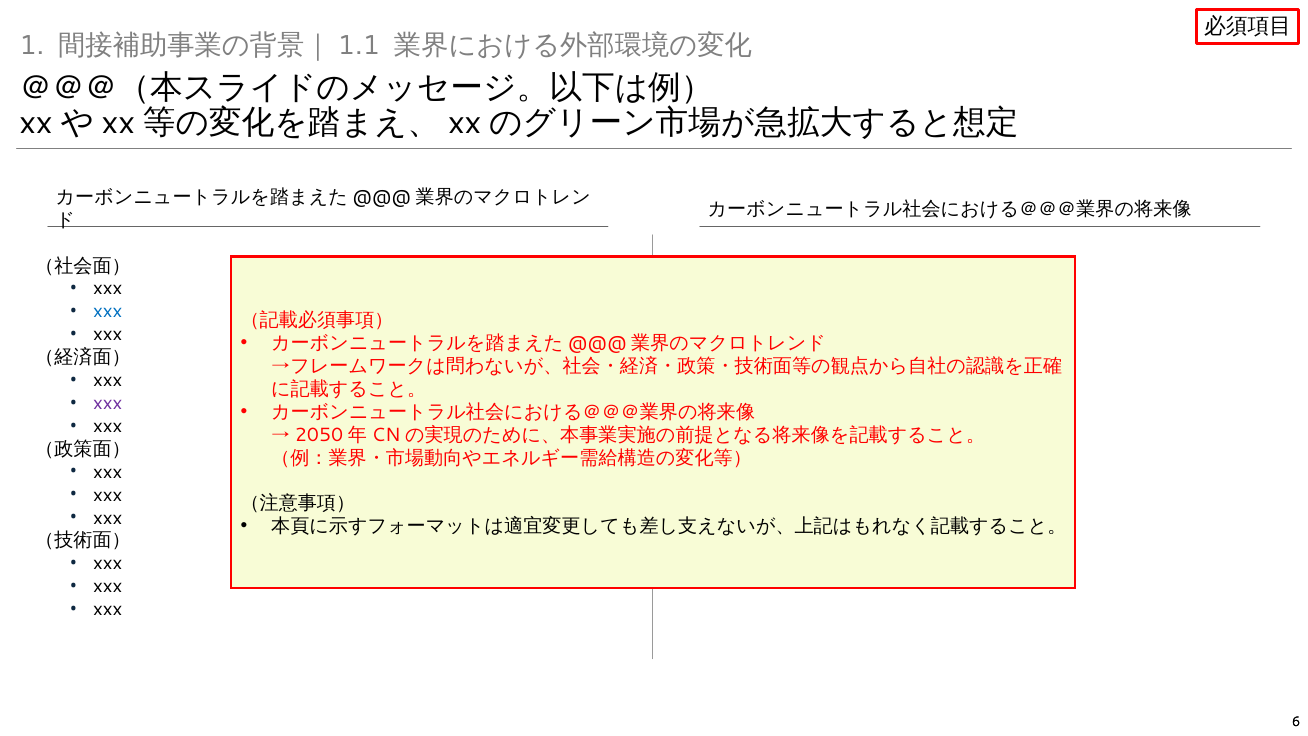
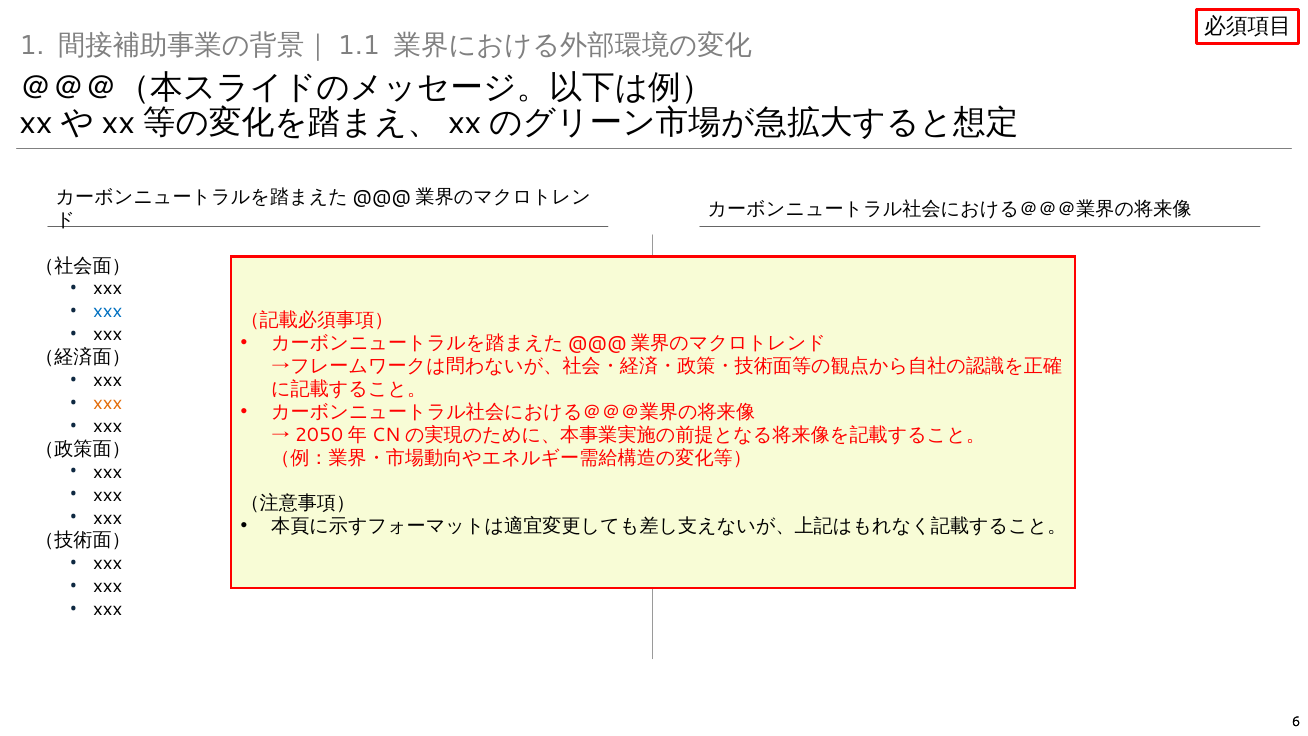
xxx at (108, 403) colour: purple -> orange
